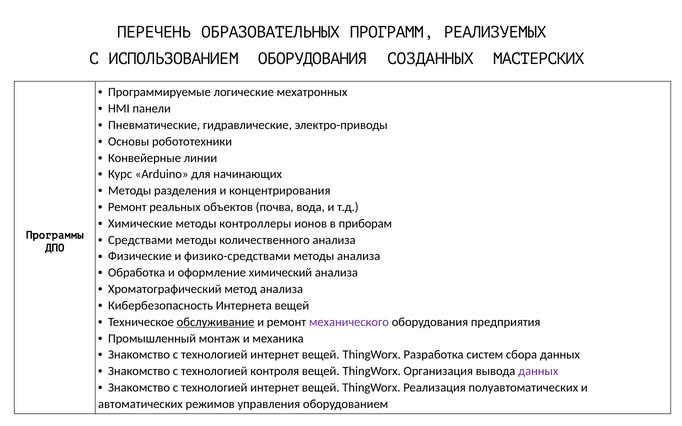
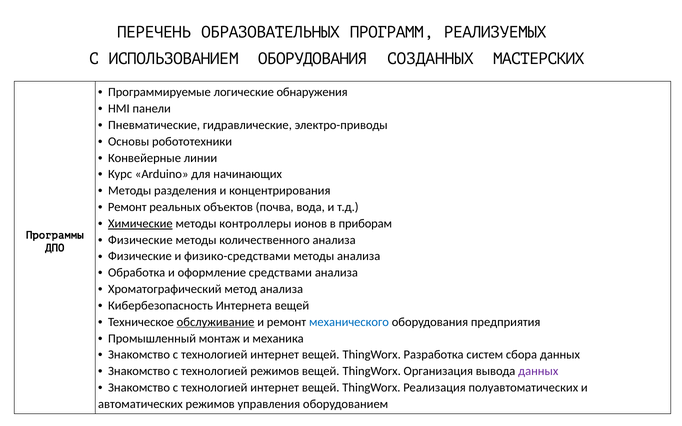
мехатронных: мехатронных -> обнаружения
Химические underline: none -> present
Средствами at (140, 240): Средствами -> Физические
химический: химический -> средствами
механического colour: purple -> blue
технологией контроля: контроля -> режимов
